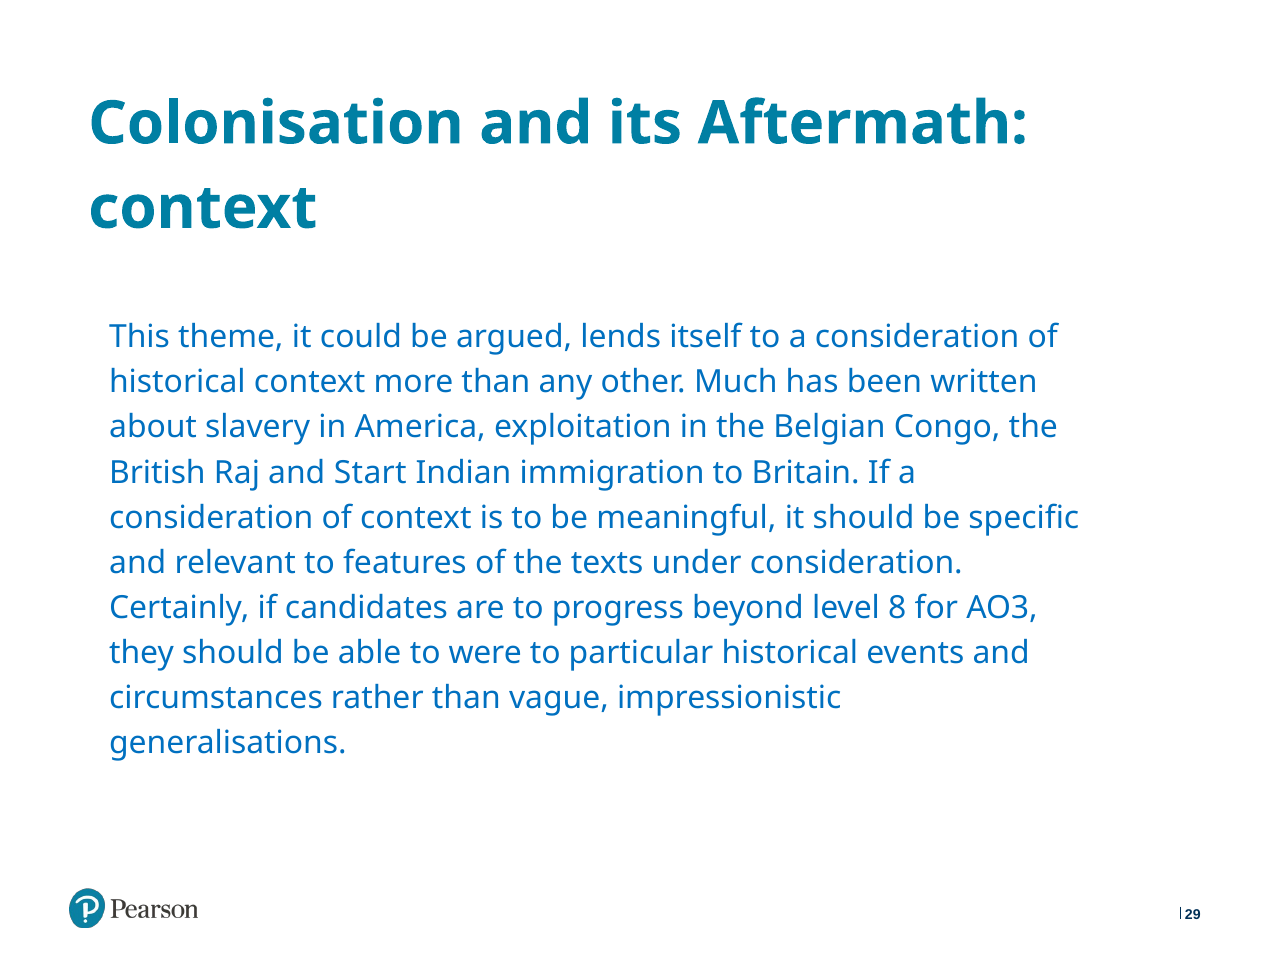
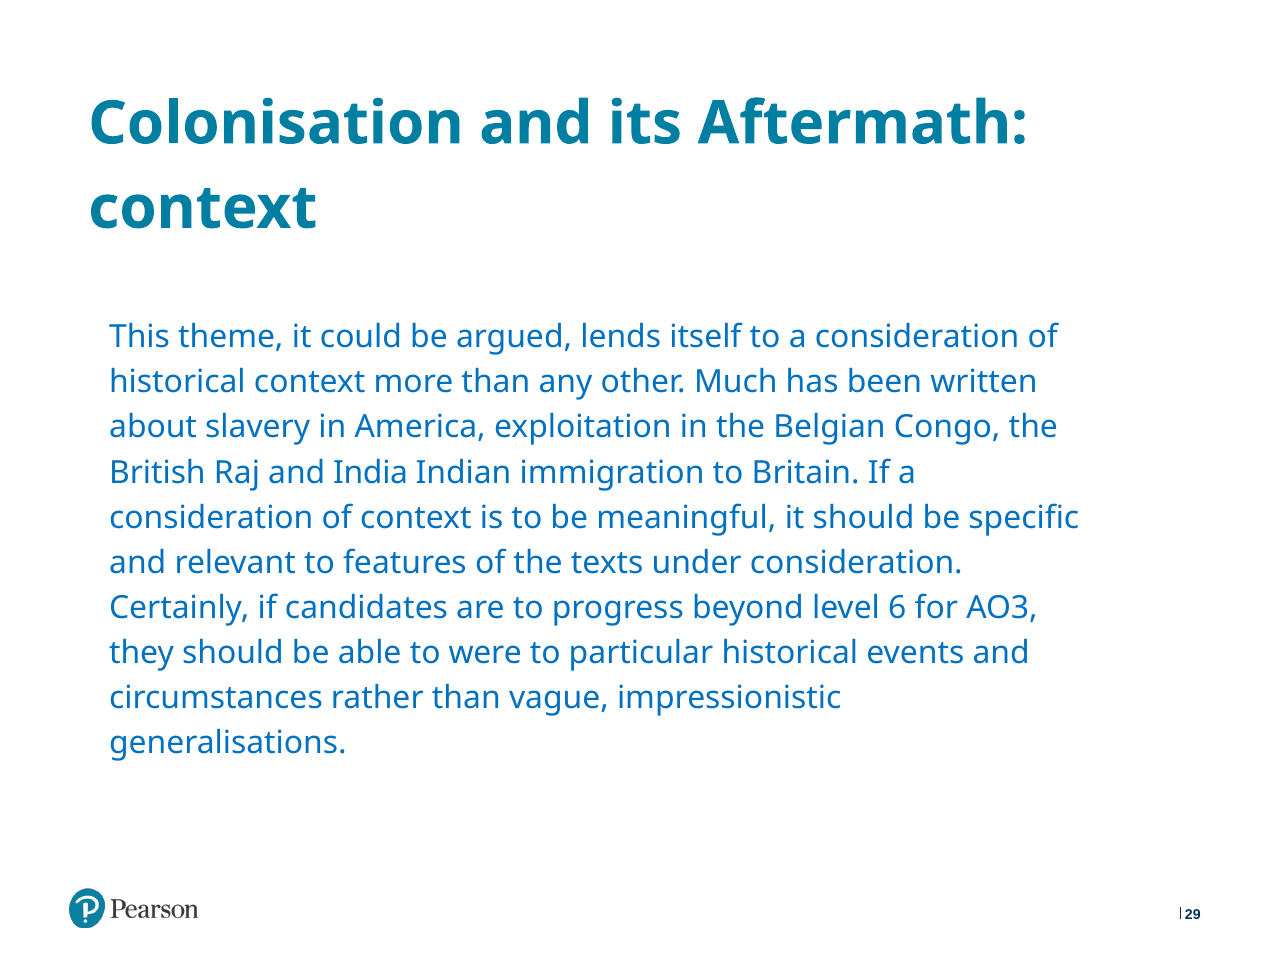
Start: Start -> India
8: 8 -> 6
